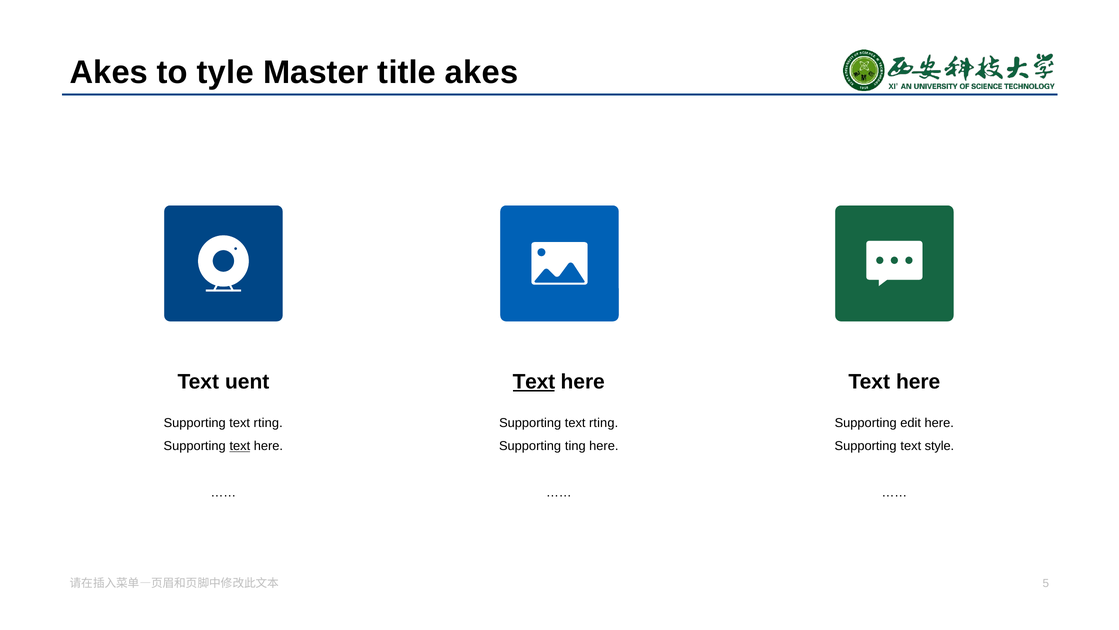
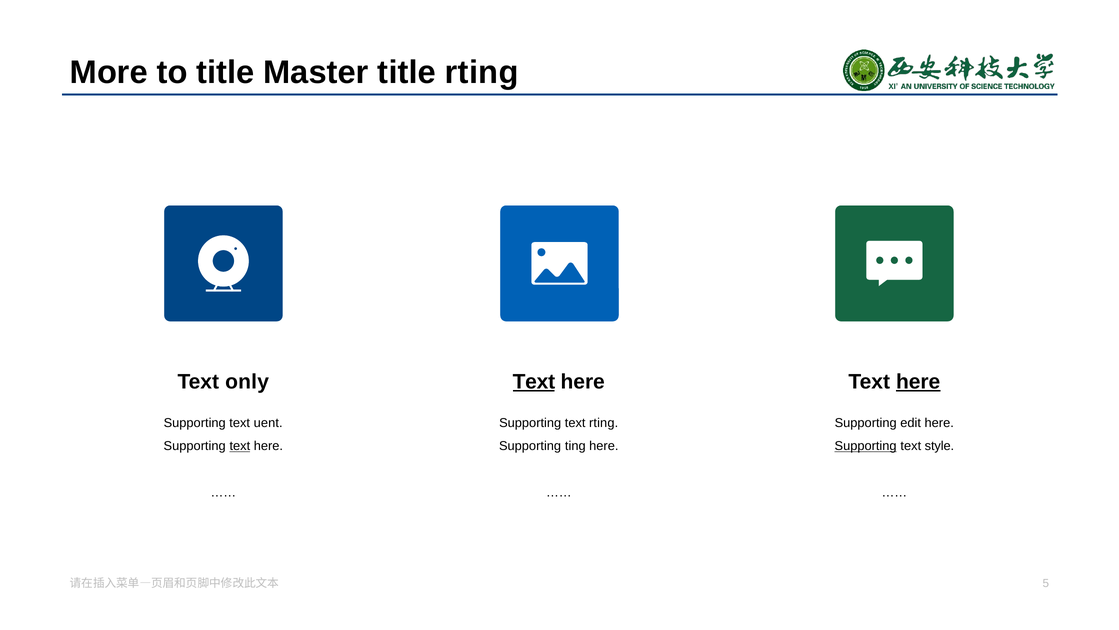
Akes at (109, 72): Akes -> More
tyle: tyle -> title
itle akes: akes -> rting
uent: uent -> only
here at (918, 381) underline: none -> present
rting at (268, 423): rting -> uent
Supporting at (866, 446) underline: none -> present
